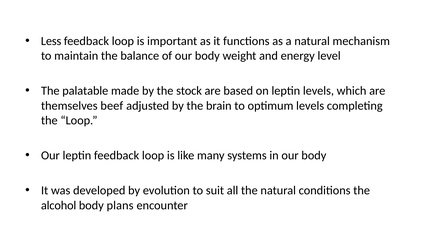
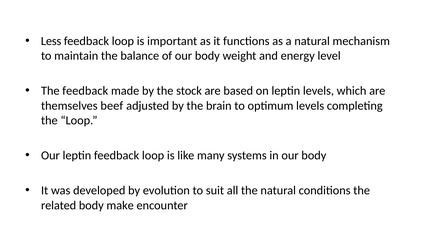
The palatable: palatable -> feedback
alcohol: alcohol -> related
plans: plans -> make
